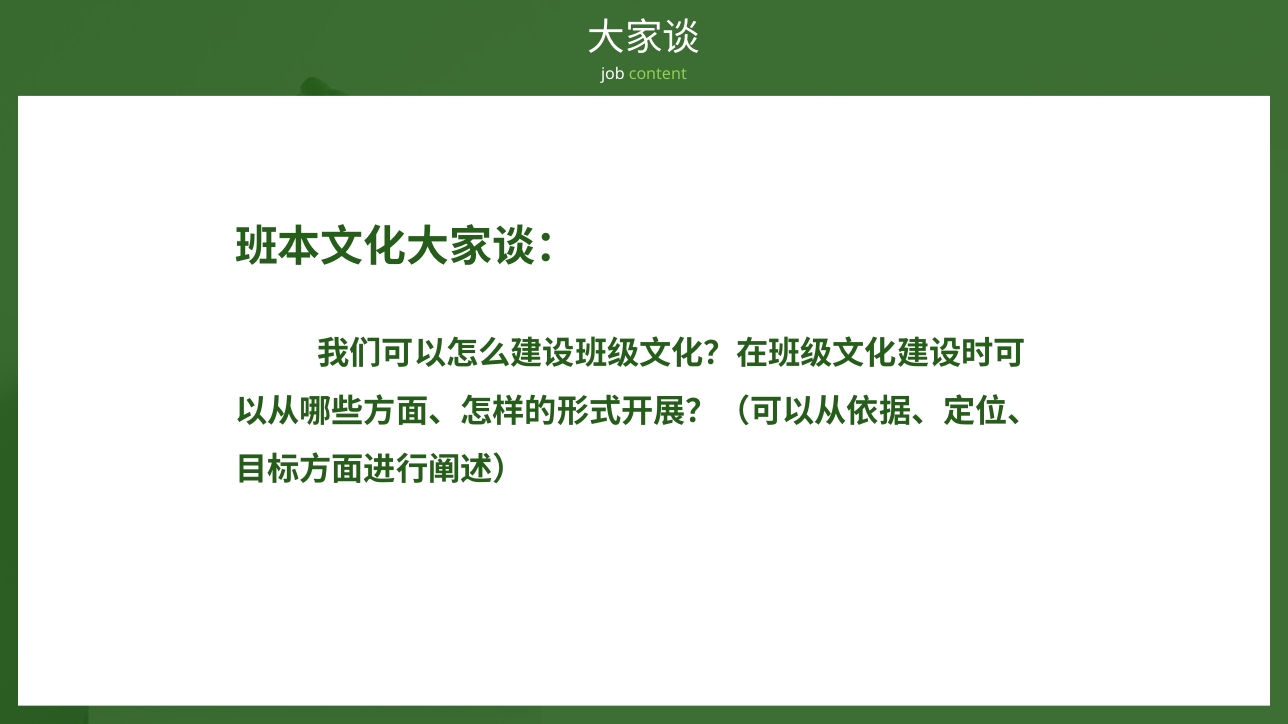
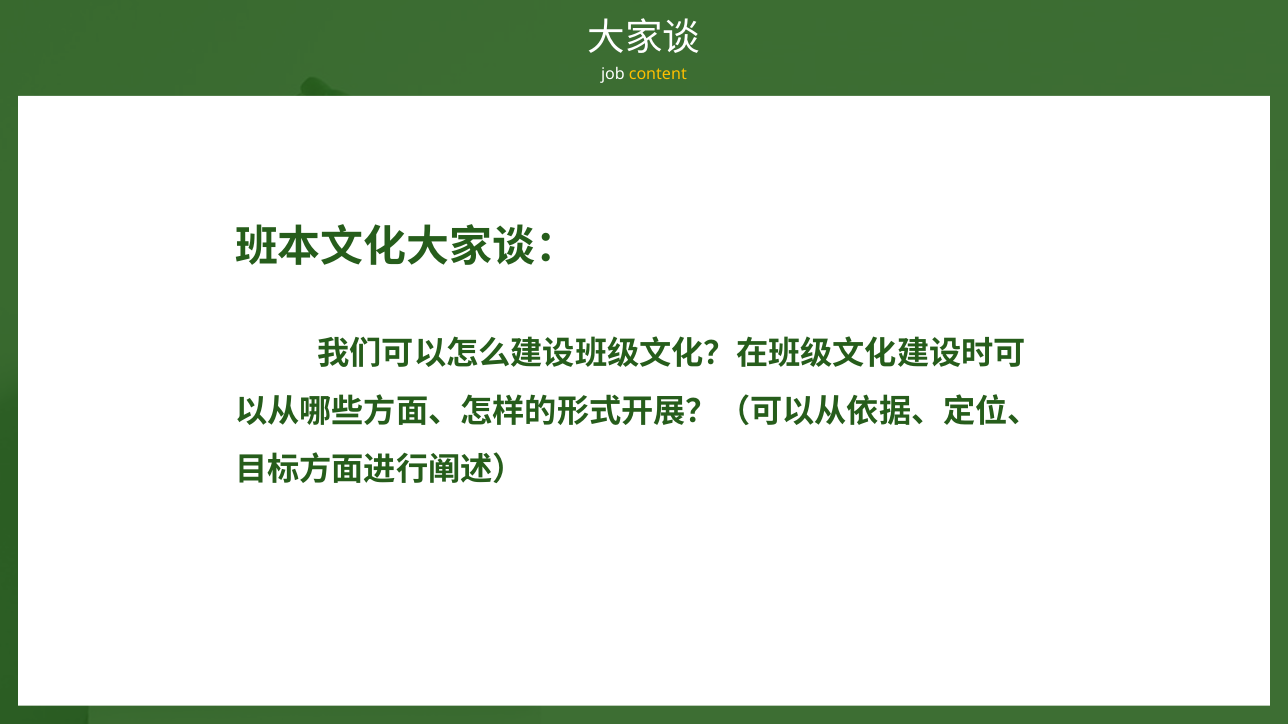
content colour: light green -> yellow
